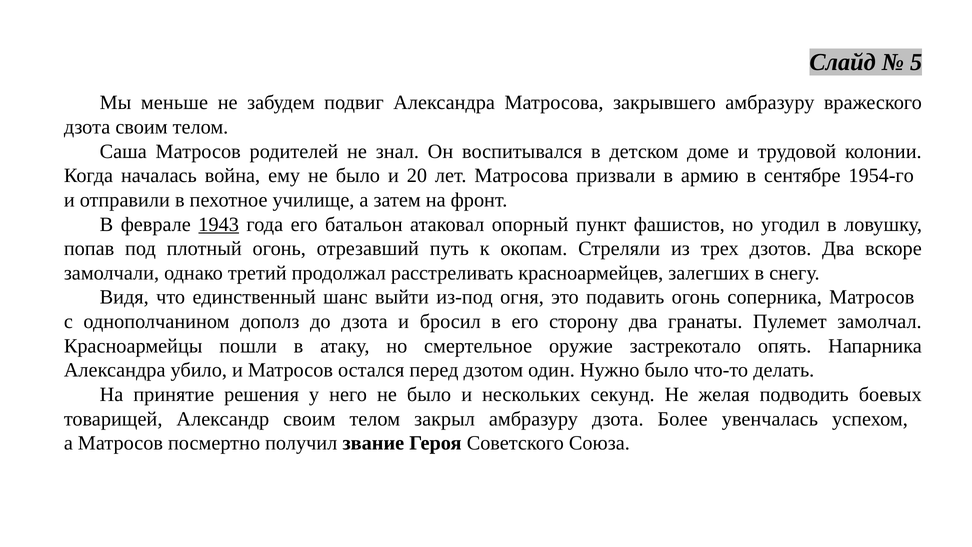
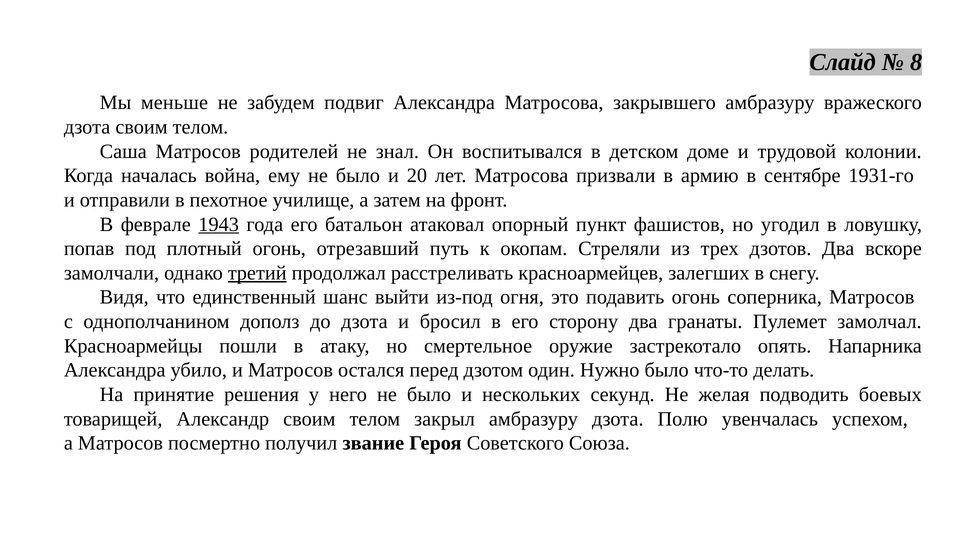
5: 5 -> 8
1954-го: 1954-го -> 1931-го
третий underline: none -> present
Более: Более -> Полю
